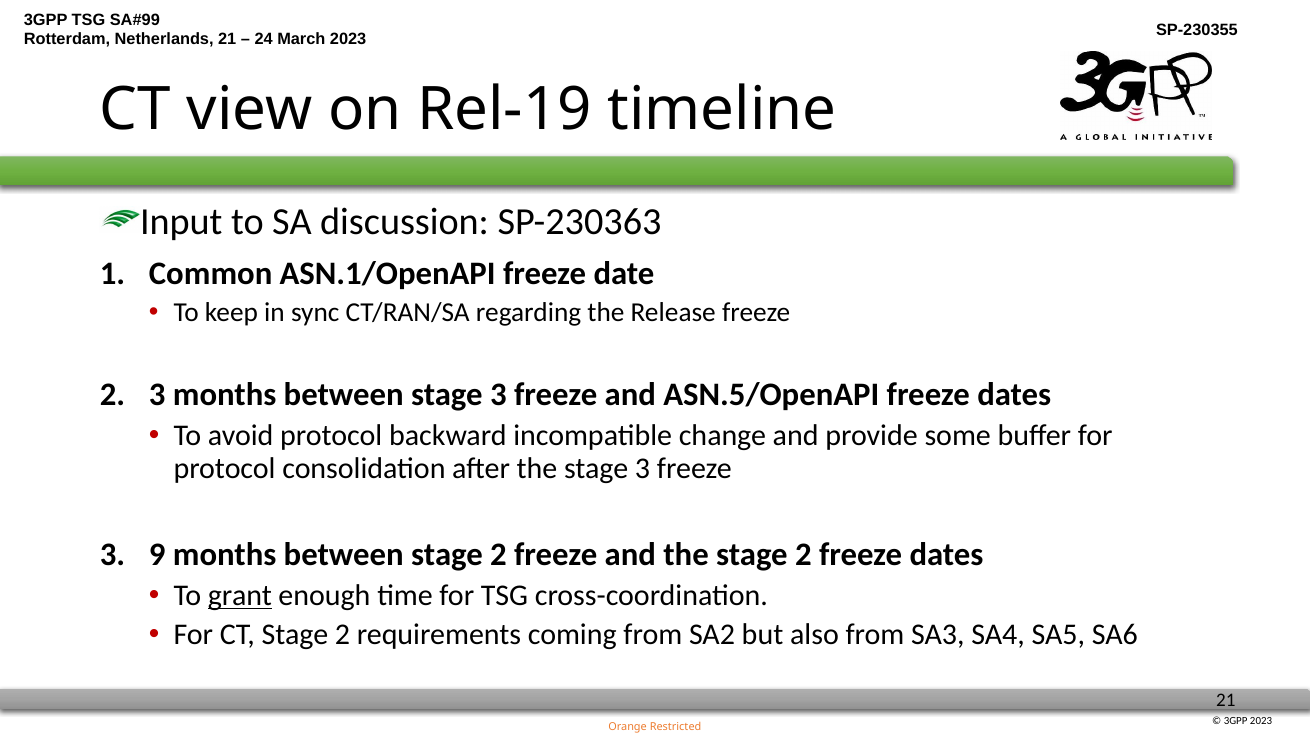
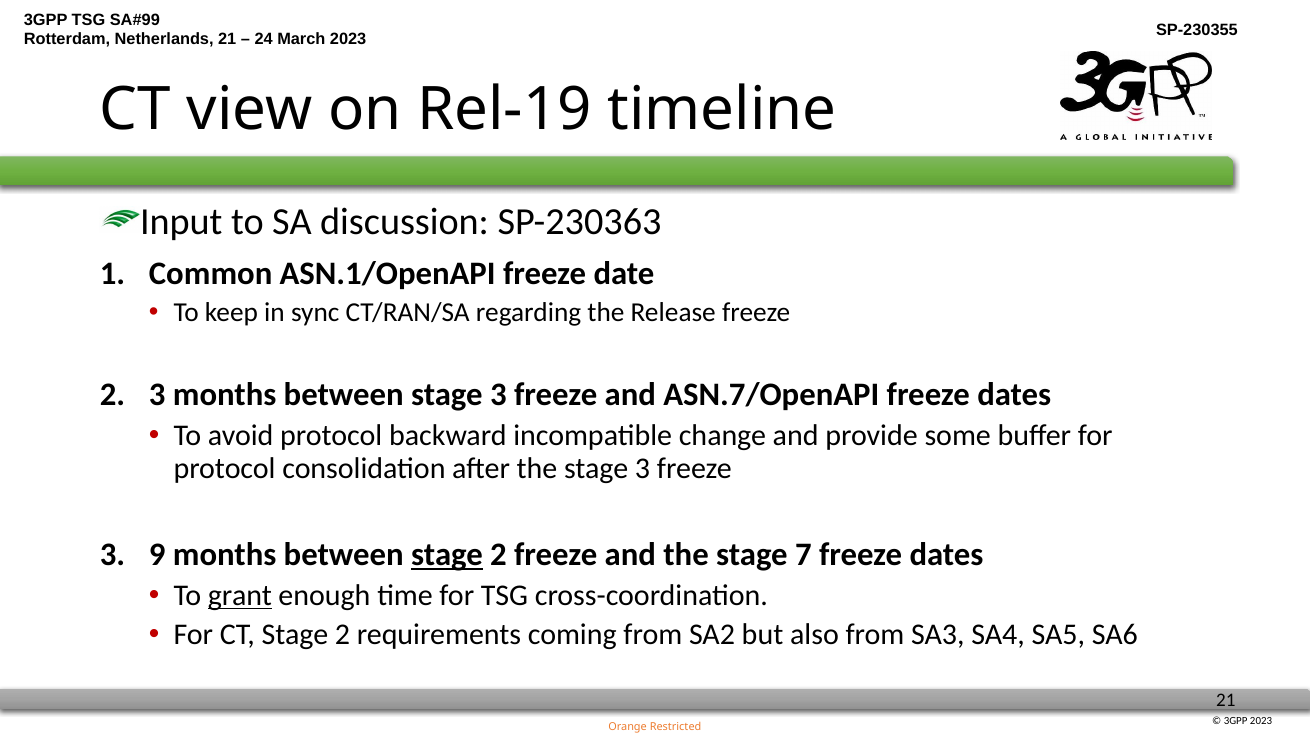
ASN.5/OpenAPI: ASN.5/OpenAPI -> ASN.7/OpenAPI
stage at (447, 555) underline: none -> present
the stage 2: 2 -> 7
